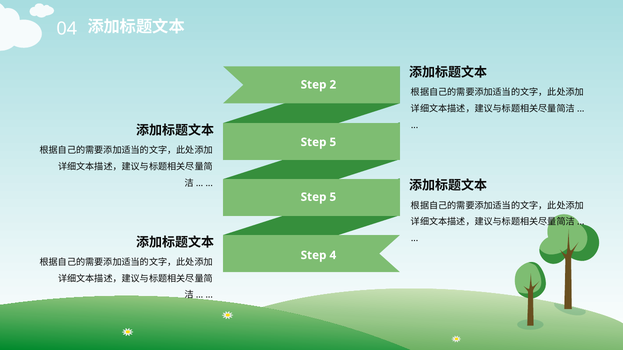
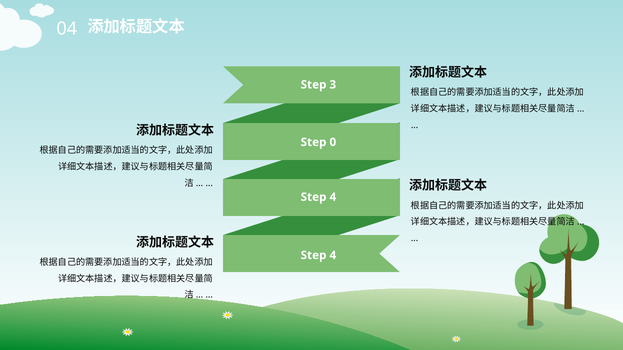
2: 2 -> 3
5 at (333, 142): 5 -> 0
5 at (333, 197): 5 -> 4
